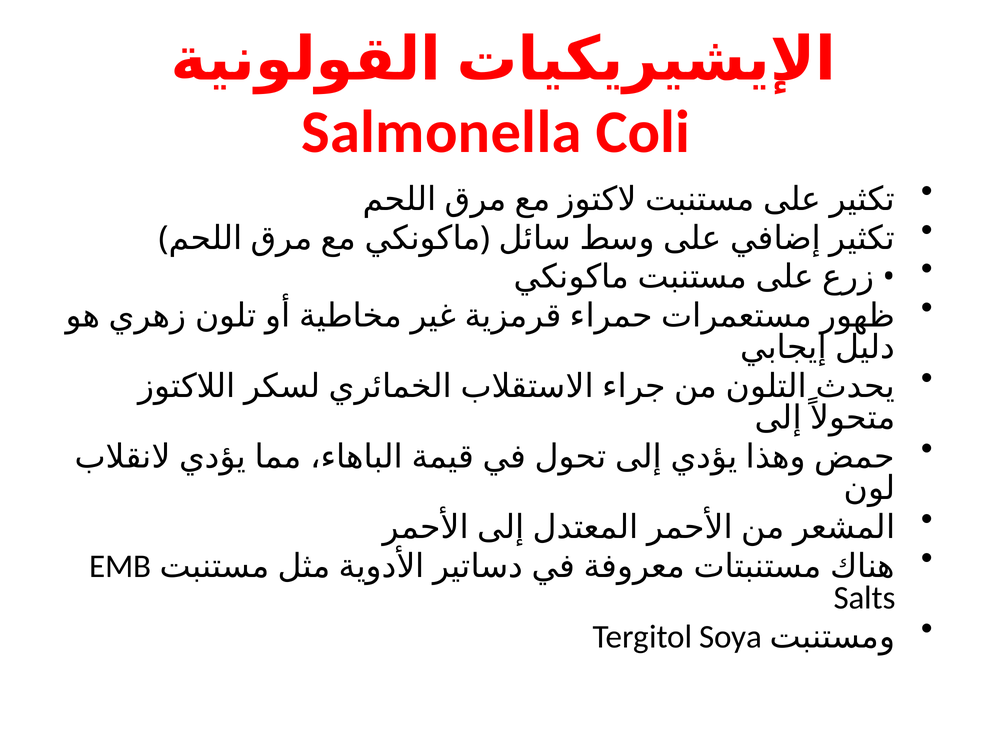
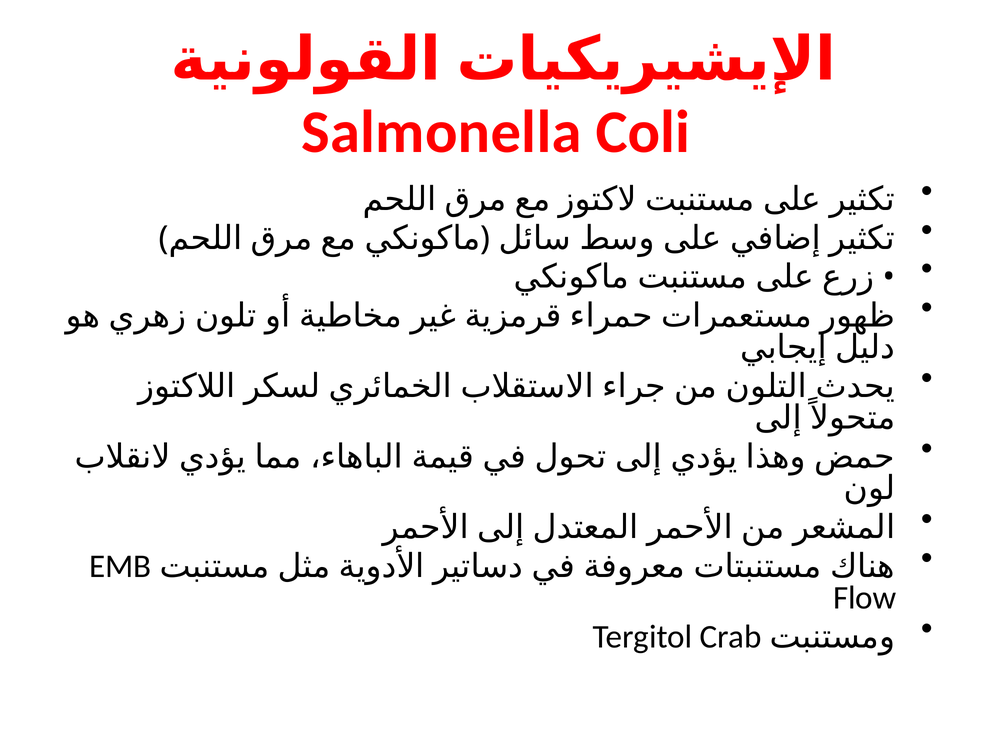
Salts: Salts -> Flow
Soya: Soya -> Crab
